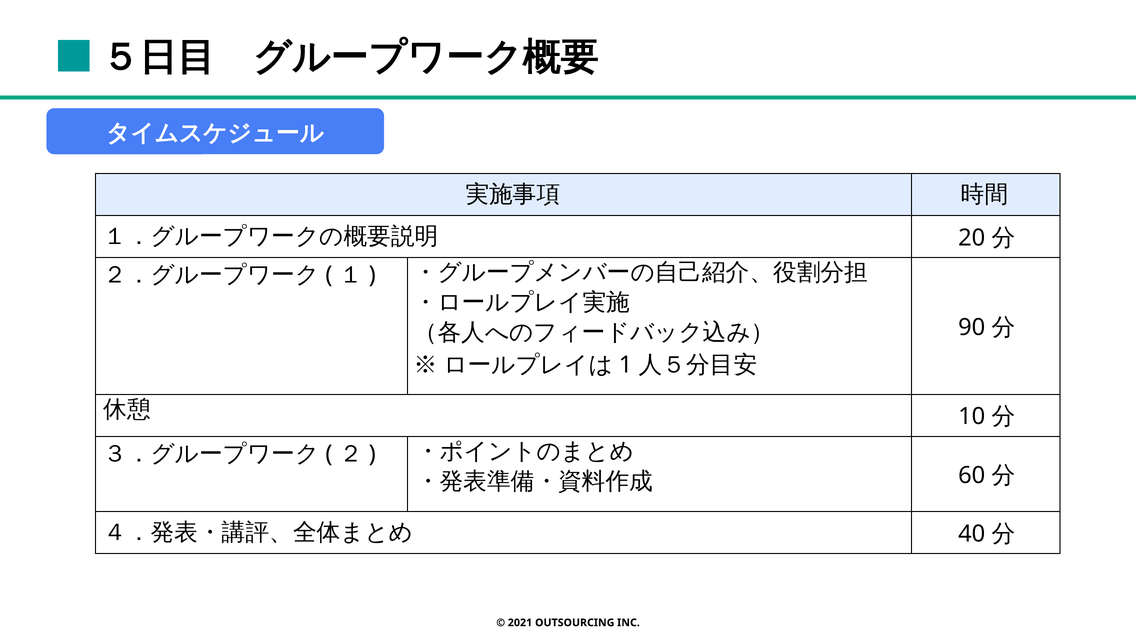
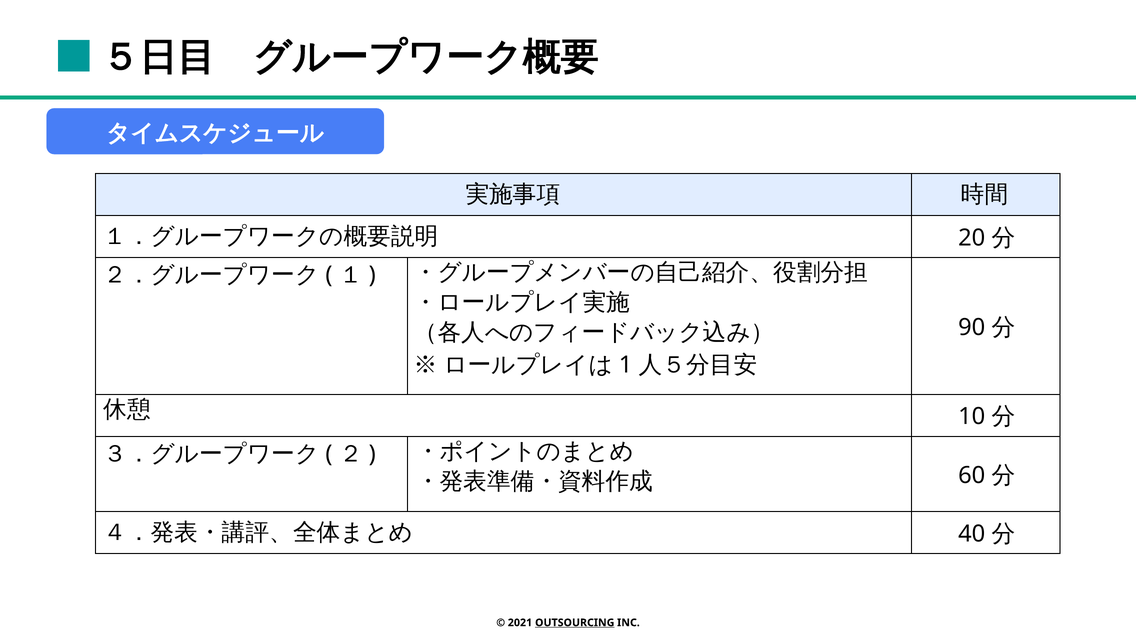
OUTSOURCING underline: none -> present
